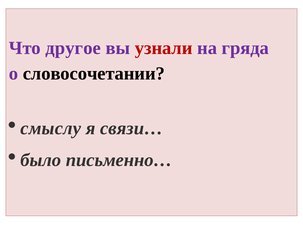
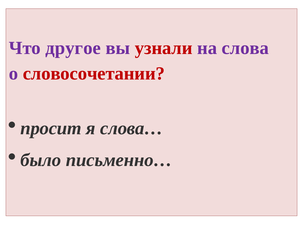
гряда: гряда -> слова
словосочетании colour: black -> red
смыслу: смыслу -> просит
связи…: связи… -> слова…
